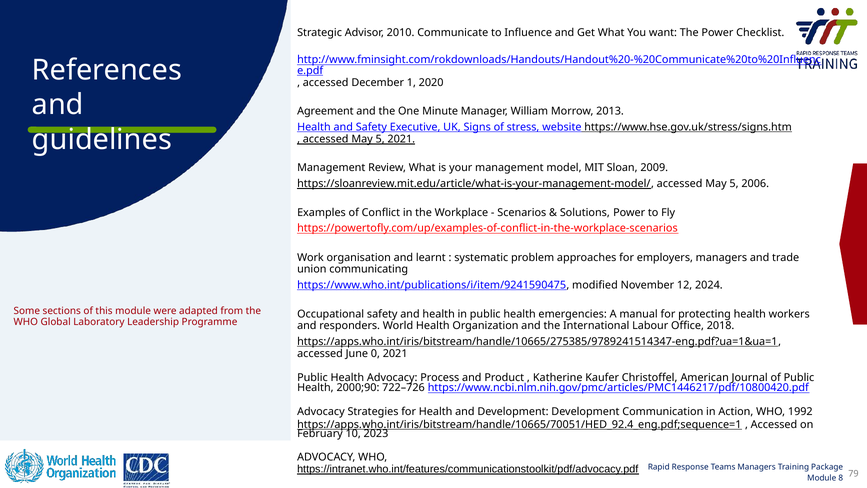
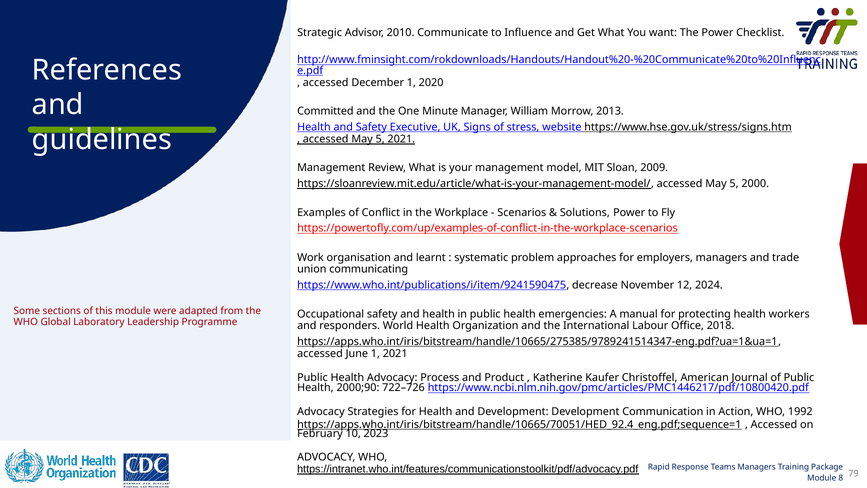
Agreement: Agreement -> Committed
2006: 2006 -> 2000
modified: modified -> decrease
June 0: 0 -> 1
